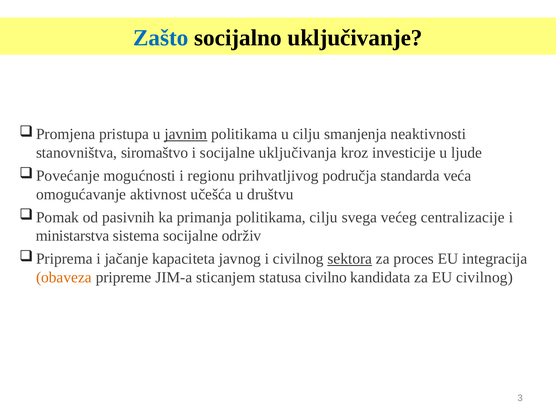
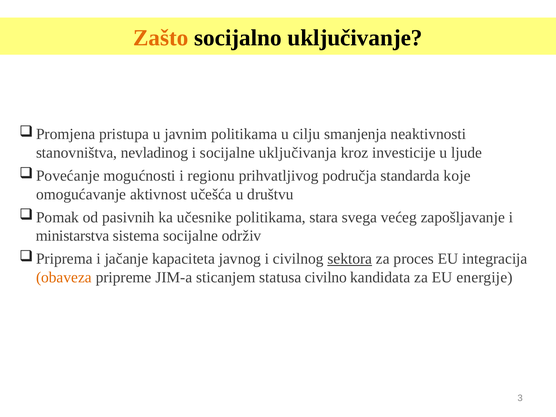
Zašto colour: blue -> orange
javnim underline: present -> none
siromaštvo: siromaštvo -> nevladinog
veća: veća -> koje
primanja: primanja -> učesnike
politikama cilju: cilju -> stara
centralizacije: centralizacije -> zapošljavanje
EU civilnog: civilnog -> energije
